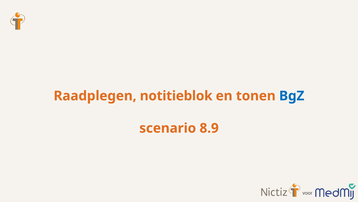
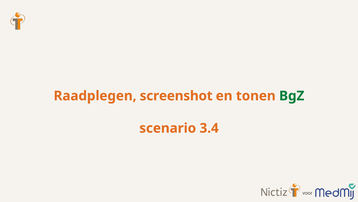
notitieblok: notitieblok -> screenshot
BgZ colour: blue -> green
8.9: 8.9 -> 3.4
